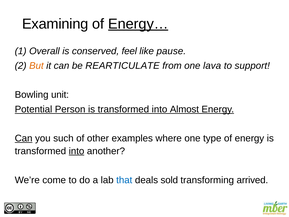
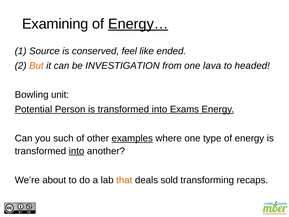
Overall: Overall -> Source
pause: pause -> ended
REARTICULATE: REARTICULATE -> INVESTIGATION
support: support -> headed
Almost: Almost -> Exams
Can at (24, 138) underline: present -> none
examples underline: none -> present
come: come -> about
that colour: blue -> orange
arrived: arrived -> recaps
